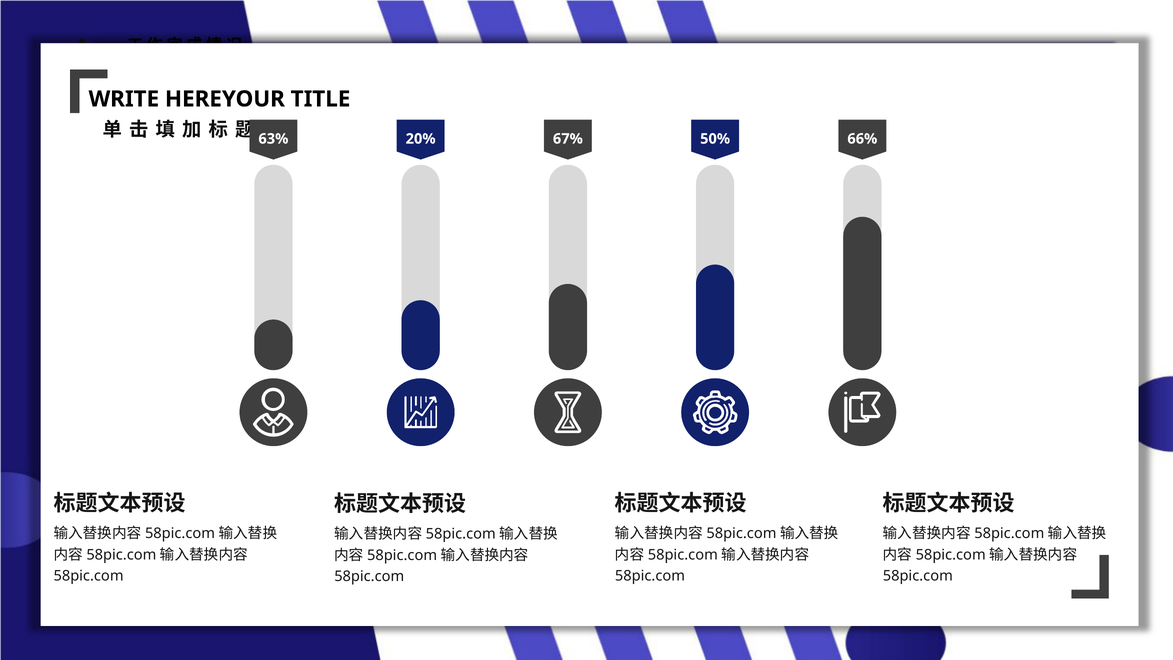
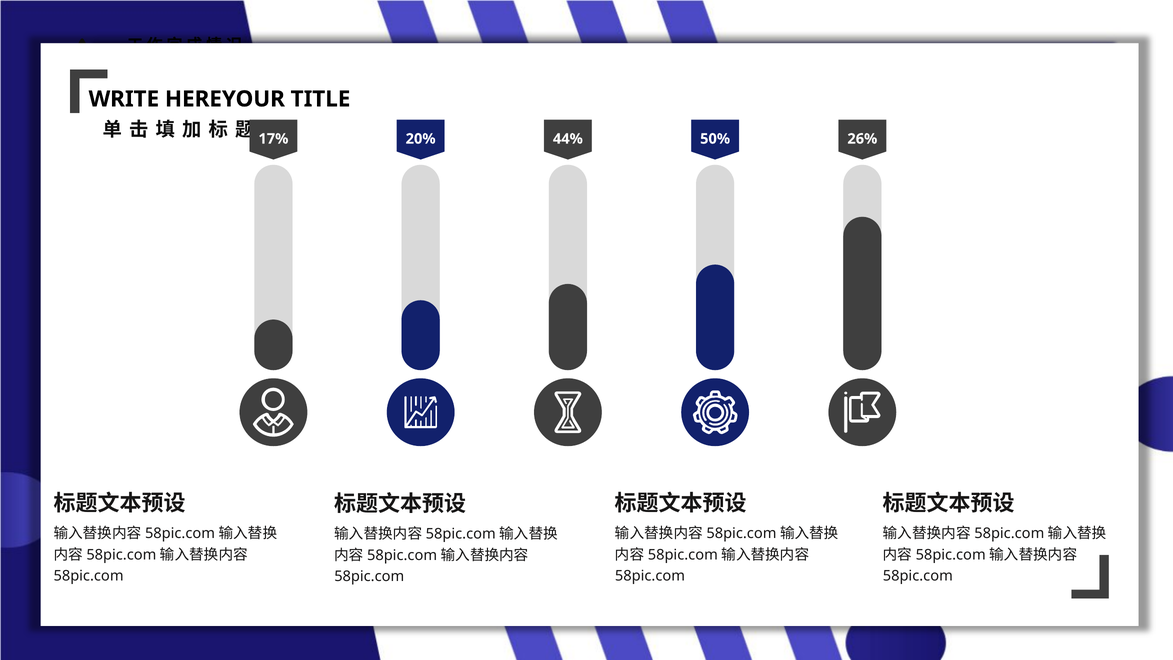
63%: 63% -> 17%
67%: 67% -> 44%
66%: 66% -> 26%
